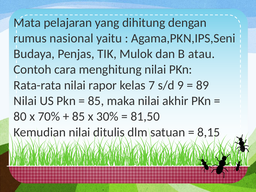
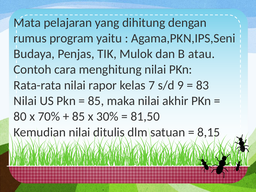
nasional: nasional -> program
89: 89 -> 83
